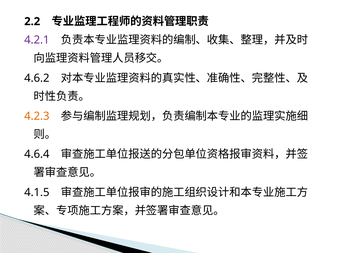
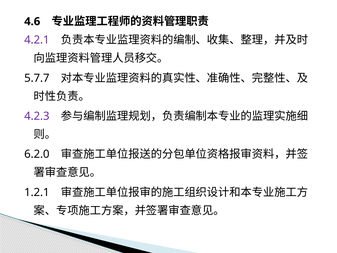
2.2: 2.2 -> 4.6
4.6.2: 4.6.2 -> 5.7.7
4.2.3 colour: orange -> purple
4.6.4: 4.6.4 -> 6.2.0
4.1.5: 4.1.5 -> 1.2.1
